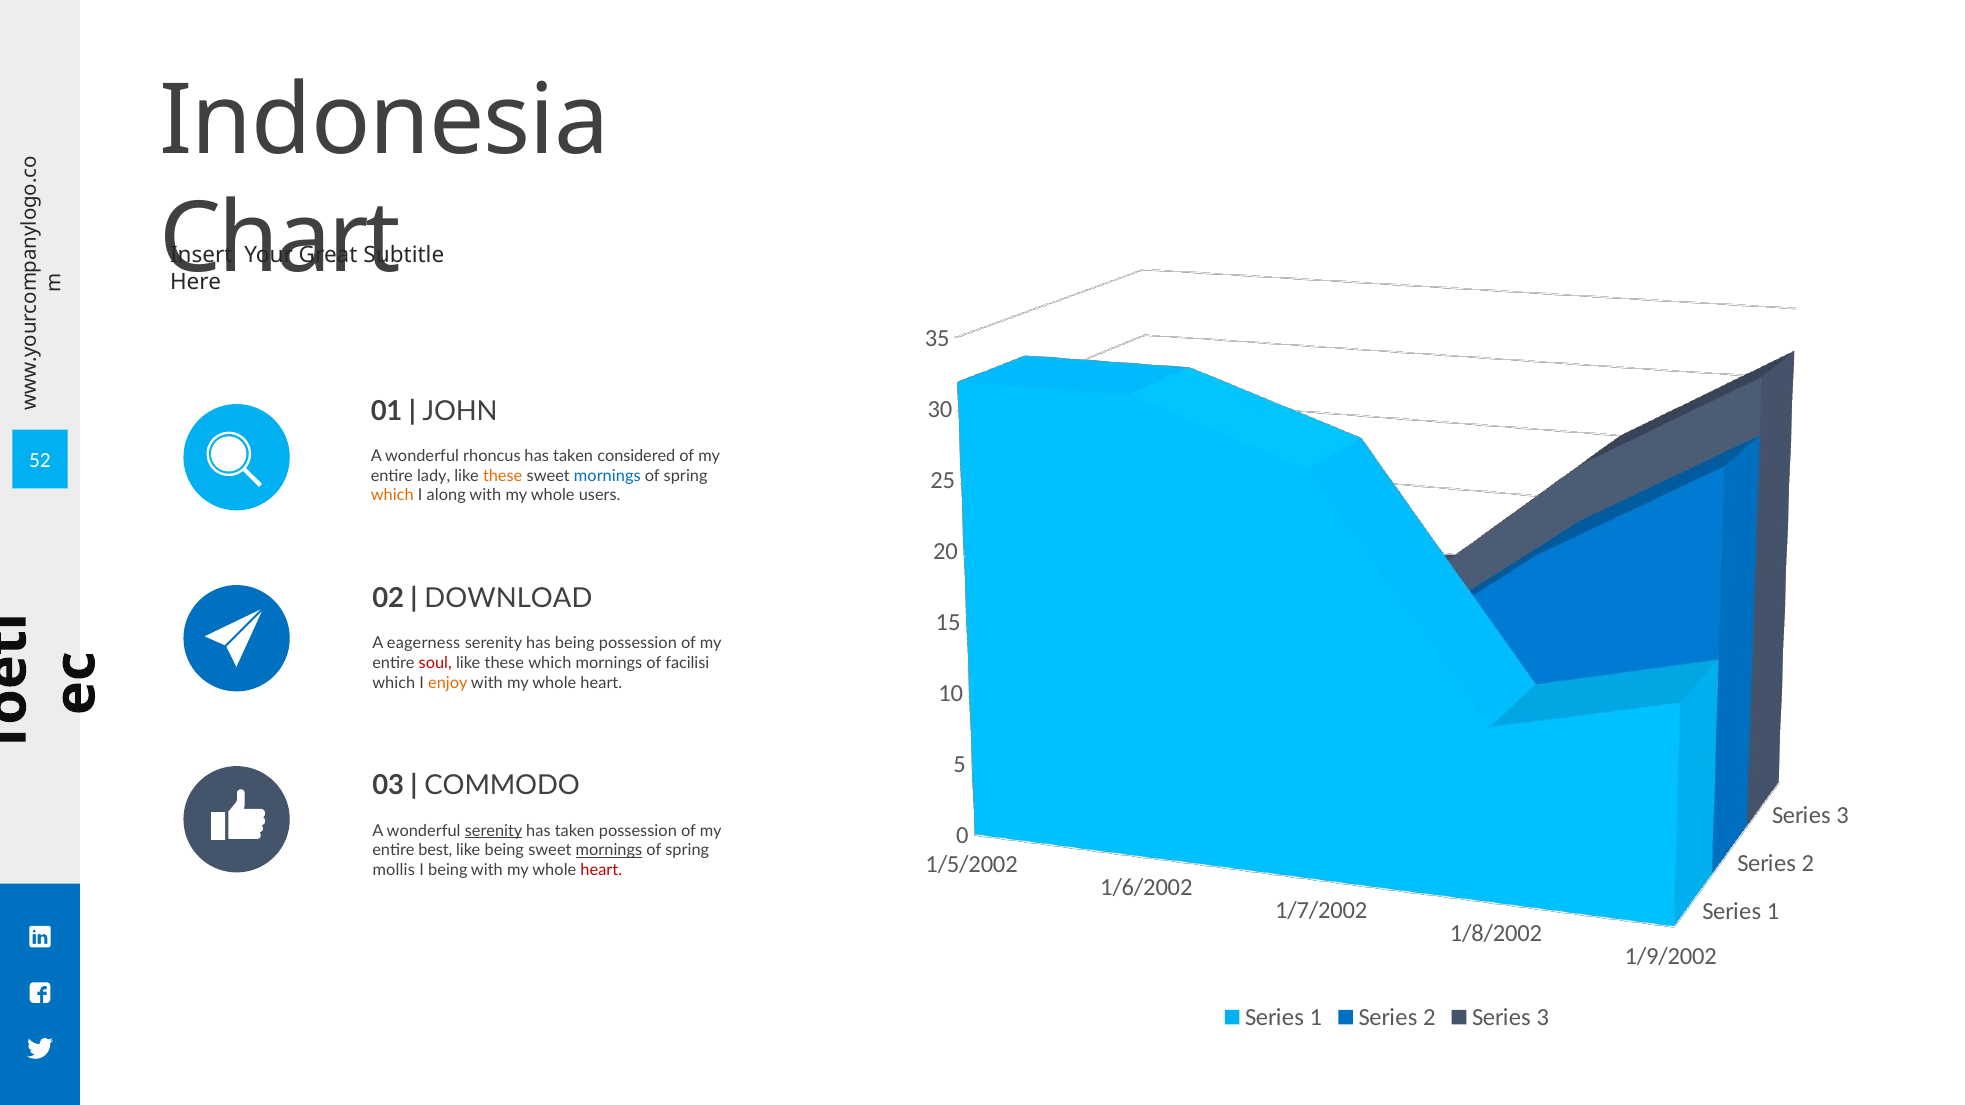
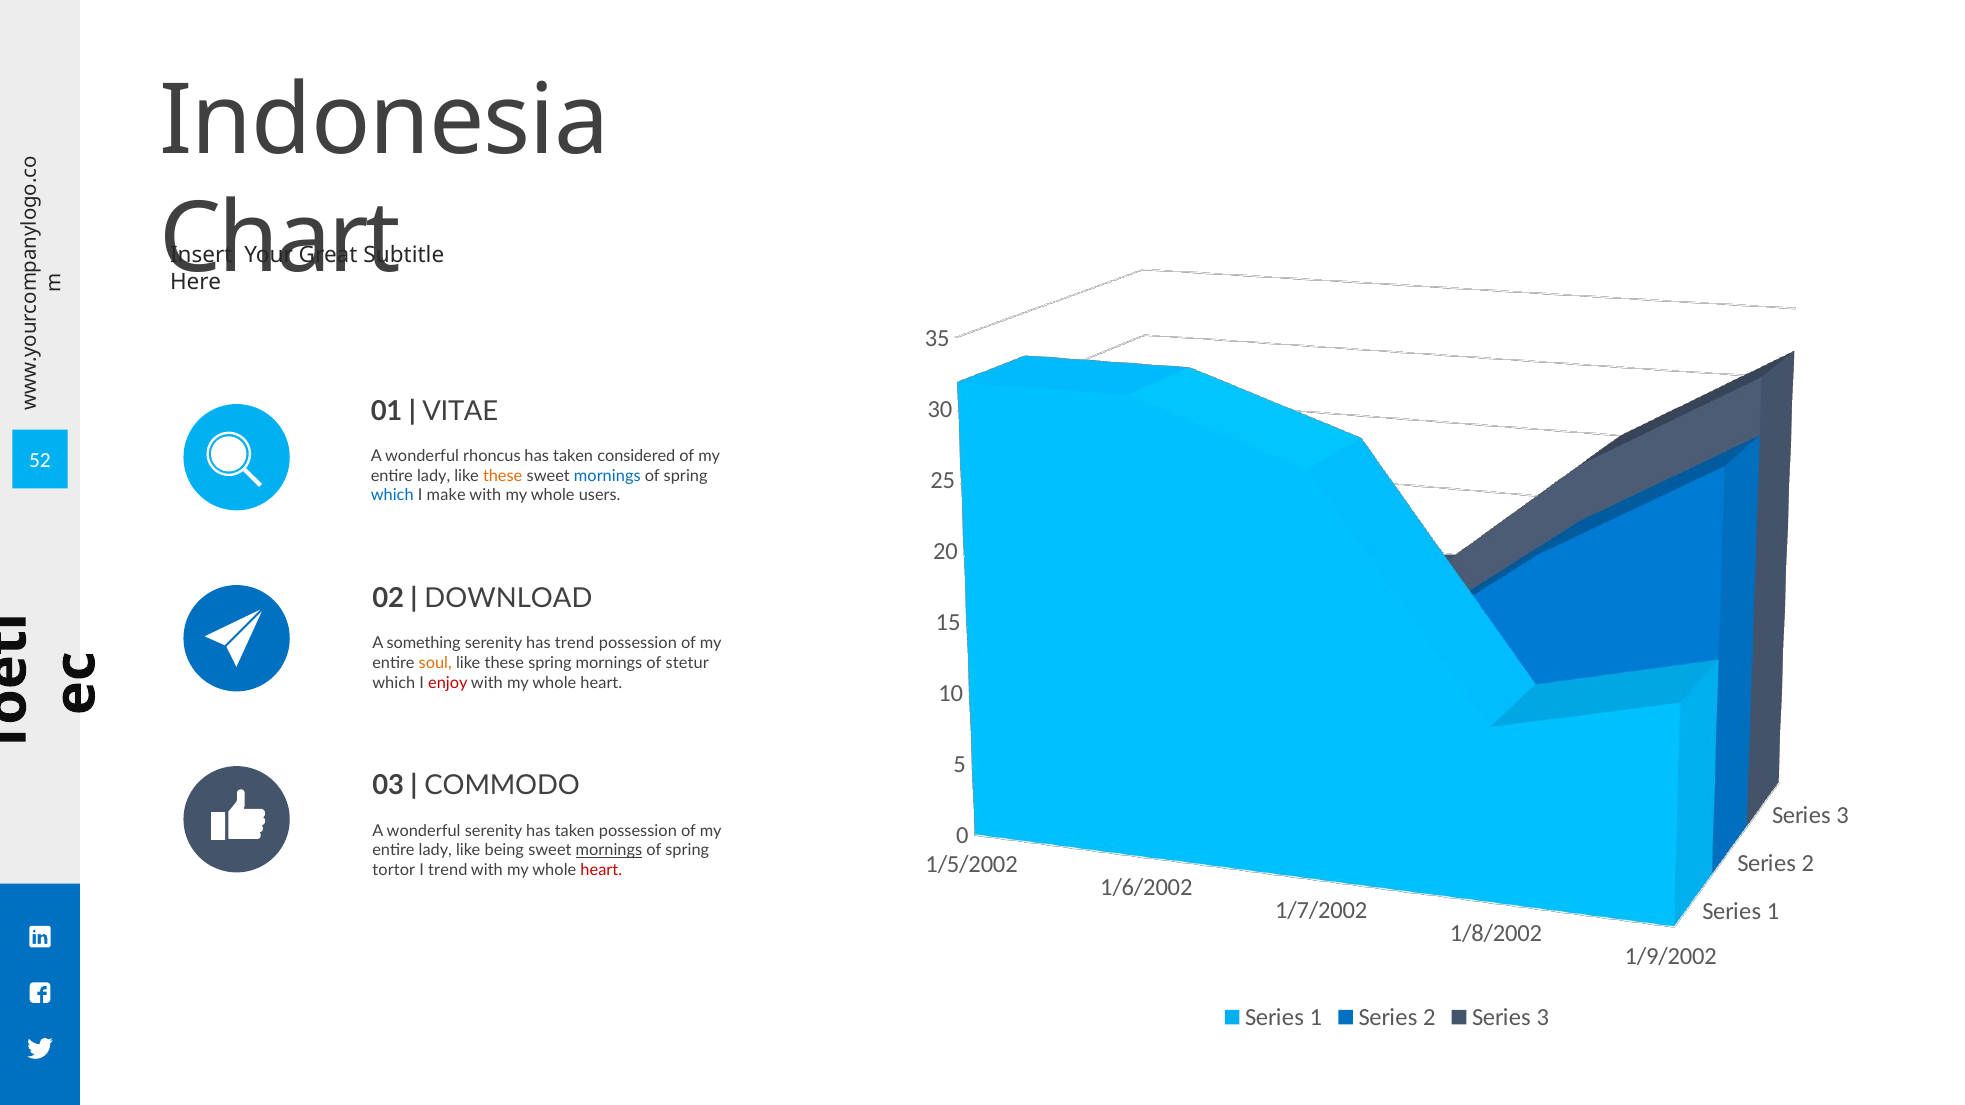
JOHN: JOHN -> VITAE
which at (392, 495) colour: orange -> blue
along: along -> make
eagerness: eagerness -> something
has being: being -> trend
soul colour: red -> orange
these which: which -> spring
facilisi: facilisi -> stetur
enjoy colour: orange -> red
serenity at (494, 831) underline: present -> none
best at (435, 851): best -> lady
mollis: mollis -> tortor
I being: being -> trend
